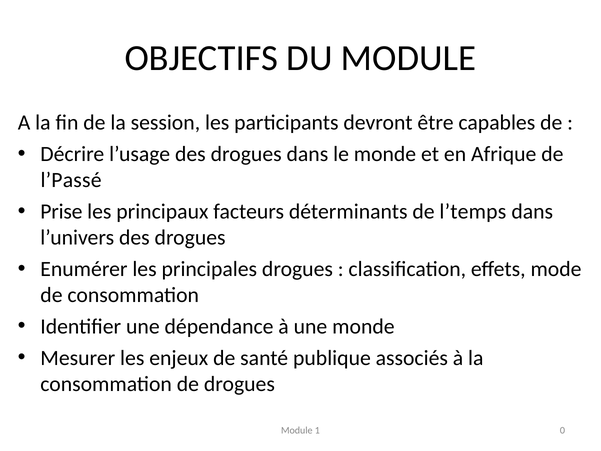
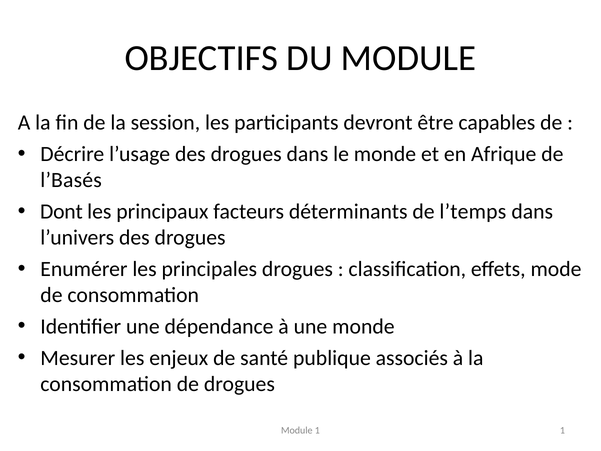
l’Passé: l’Passé -> l’Basés
Prise: Prise -> Dont
1 0: 0 -> 1
